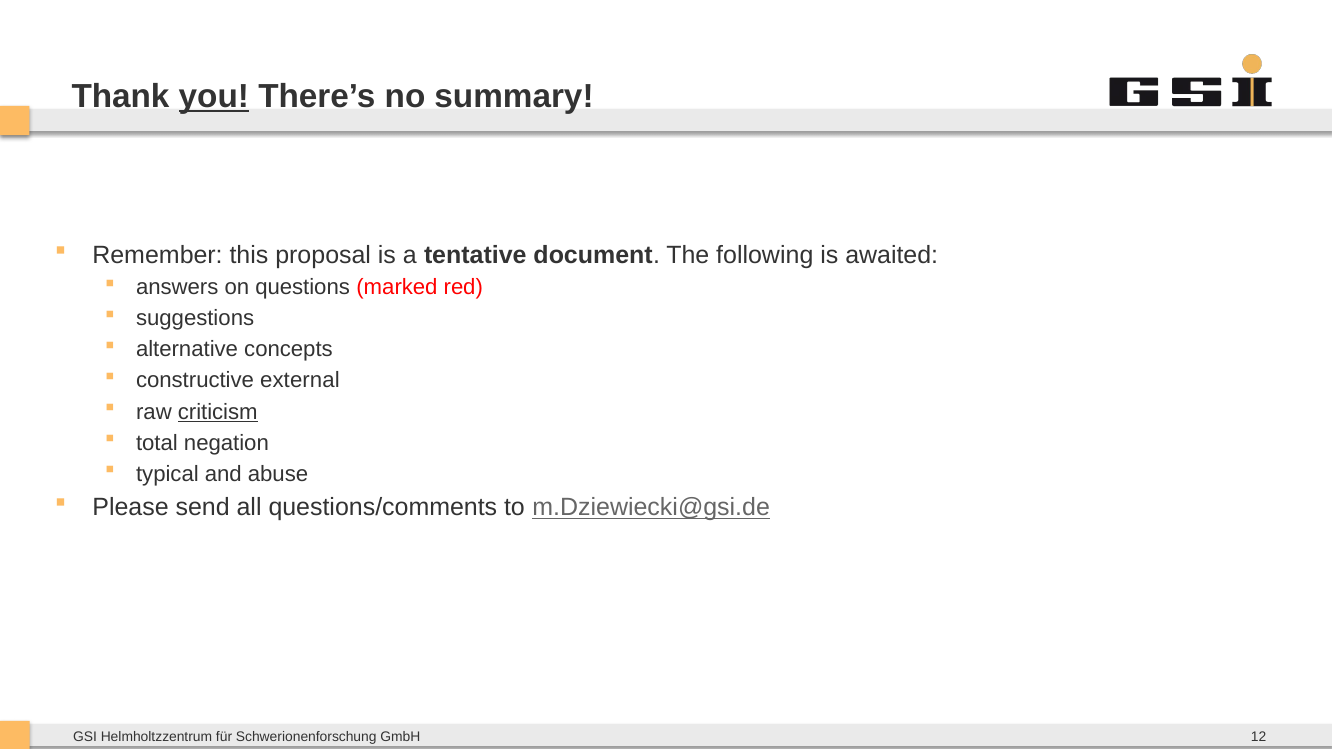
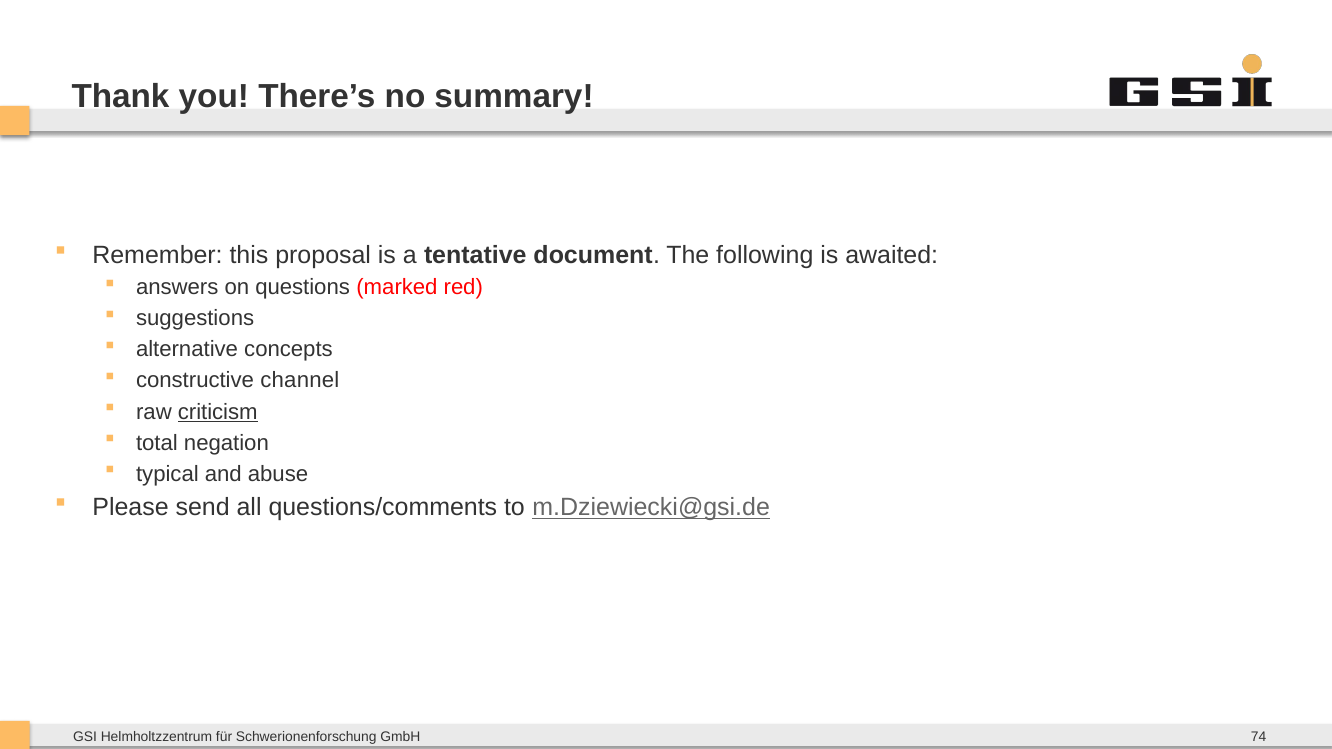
you underline: present -> none
external: external -> channel
12: 12 -> 74
